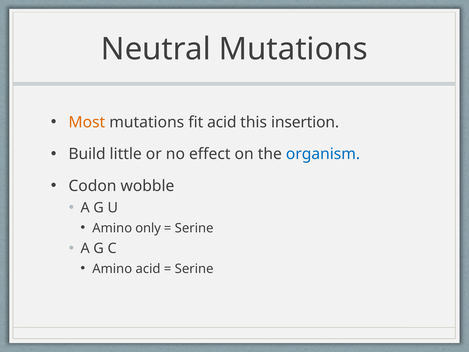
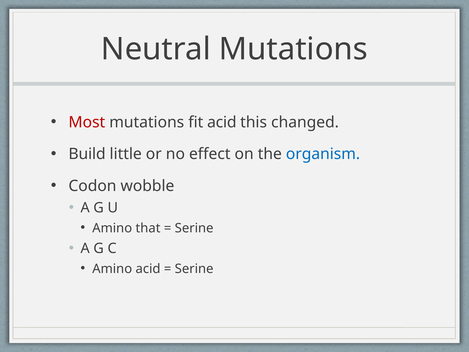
Most colour: orange -> red
insertion: insertion -> changed
only: only -> that
